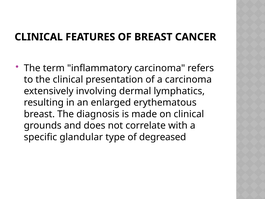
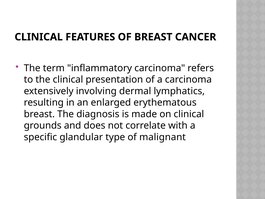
degreased: degreased -> malignant
